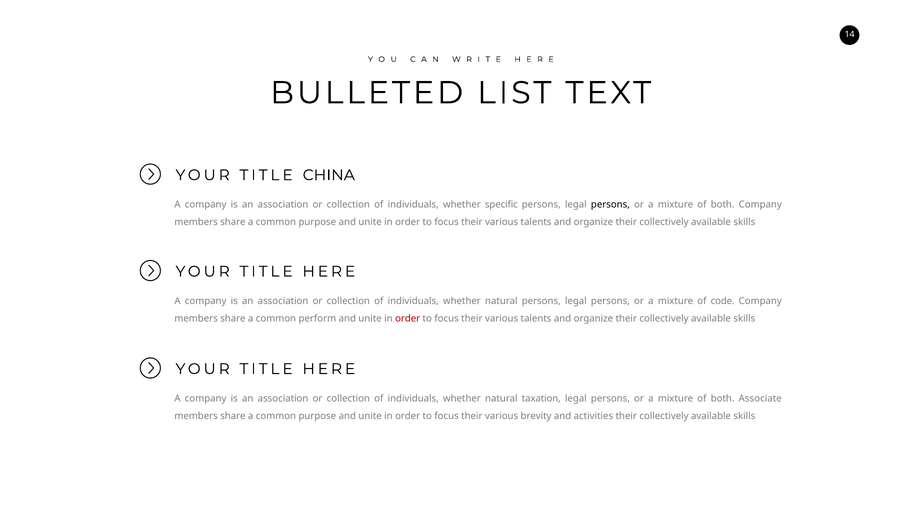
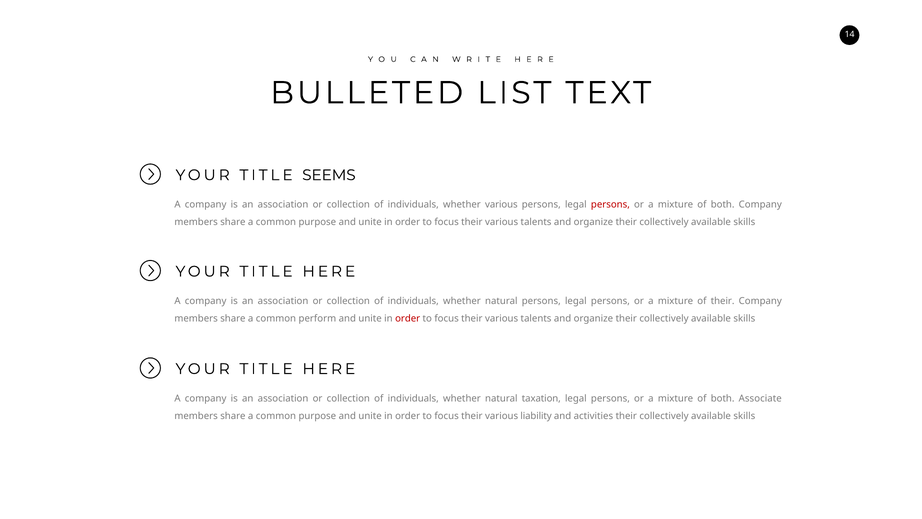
CHINA: CHINA -> SEEMS
whether specific: specific -> various
persons at (610, 205) colour: black -> red
of code: code -> their
brevity: brevity -> liability
